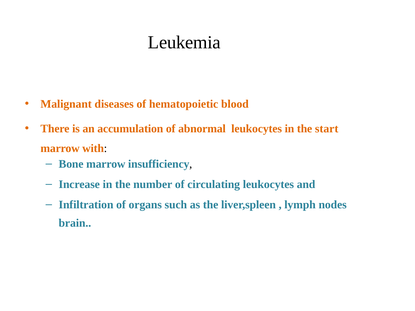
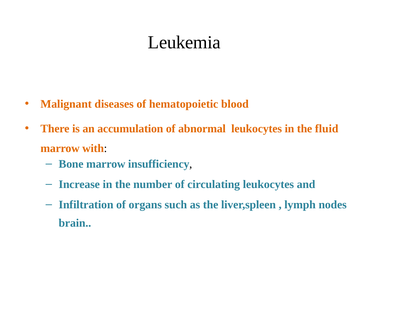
start: start -> fluid
